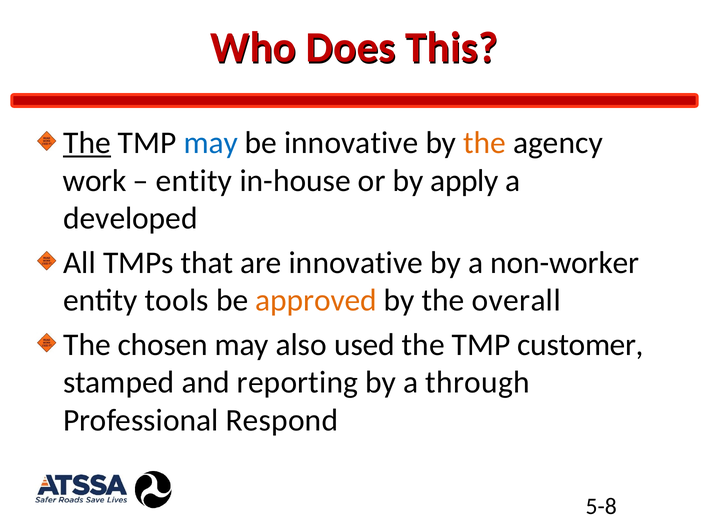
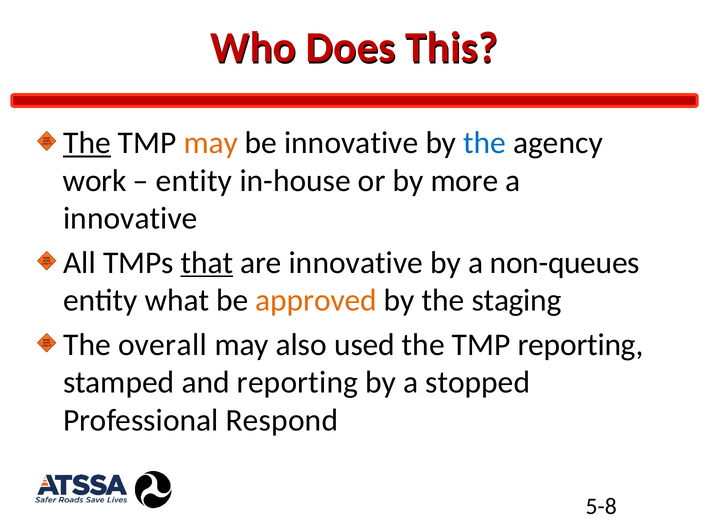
may at (211, 143) colour: blue -> orange
the at (485, 143) colour: orange -> blue
apply: apply -> more
developed at (130, 218): developed -> innovative
that underline: none -> present
non-worker: non-worker -> non-queues
tools: tools -> what
overall: overall -> staging
chosen: chosen -> overall
TMP customer: customer -> reporting
through: through -> stopped
